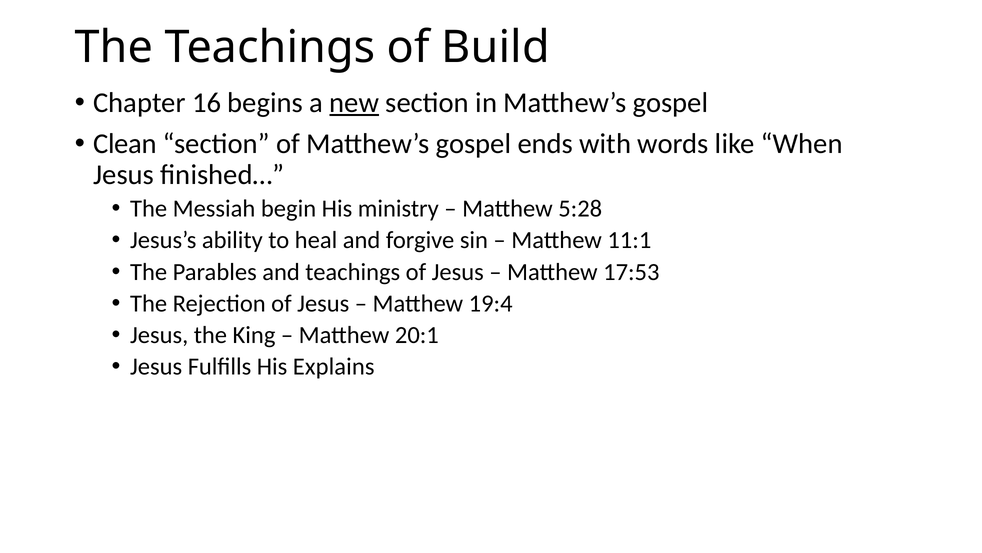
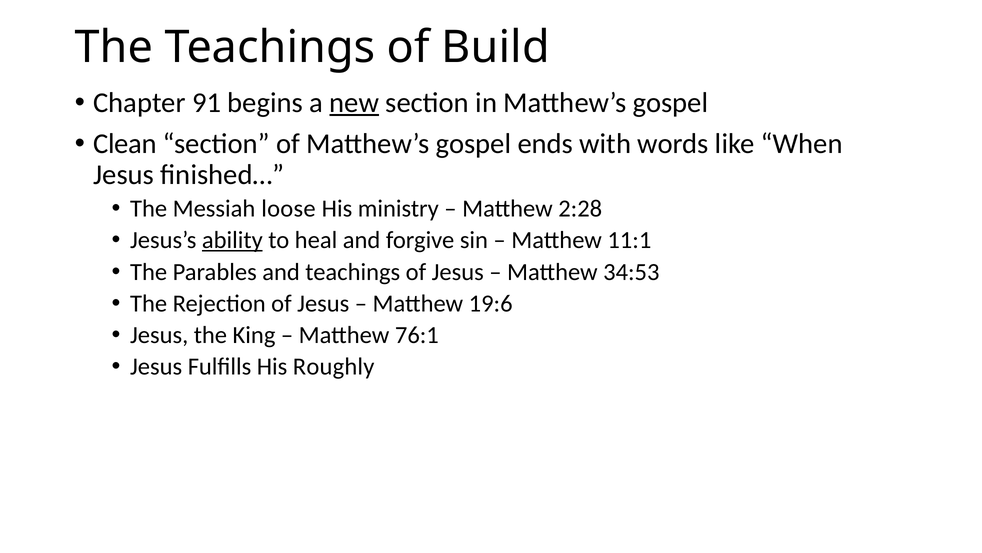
16: 16 -> 91
begin: begin -> loose
5:28: 5:28 -> 2:28
ability underline: none -> present
17:53: 17:53 -> 34:53
19:4: 19:4 -> 19:6
20:1: 20:1 -> 76:1
Explains: Explains -> Roughly
